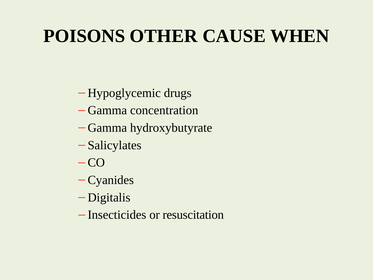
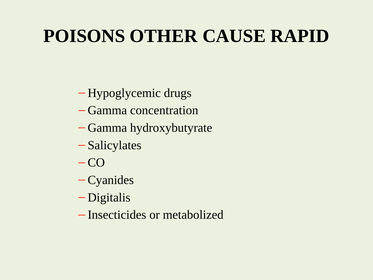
WHEN: WHEN -> RAPID
resuscitation: resuscitation -> metabolized
